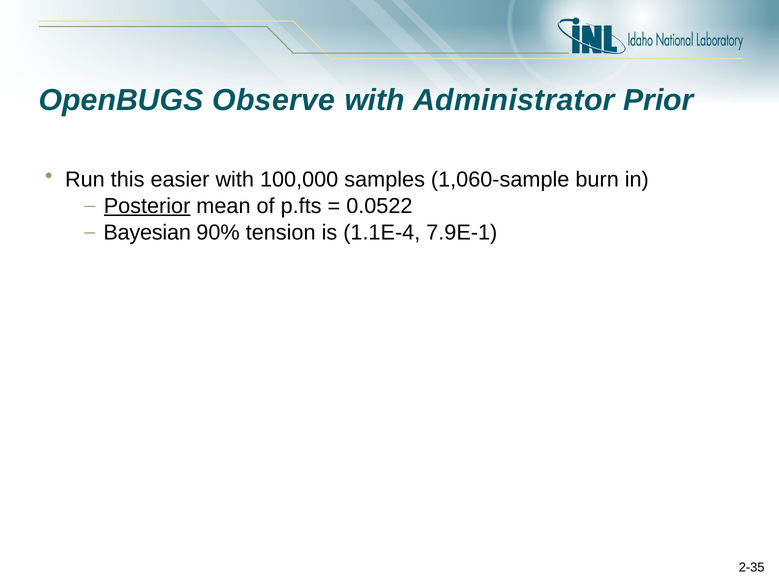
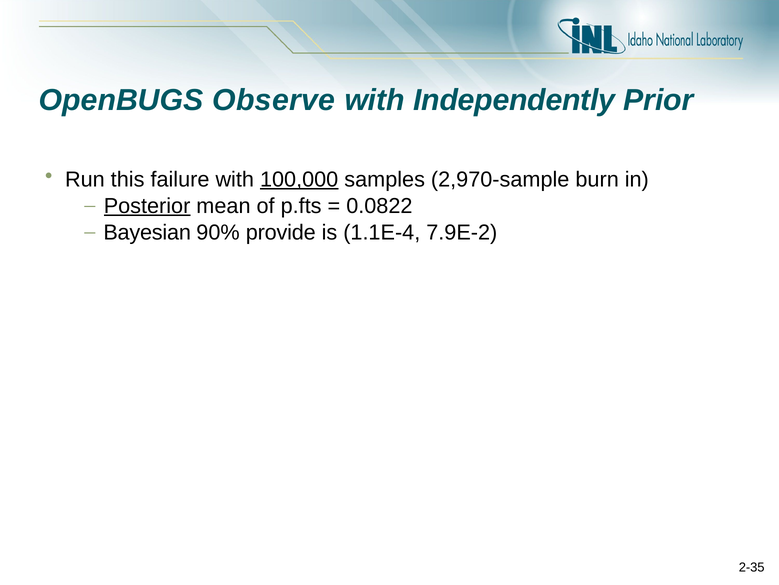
Administrator: Administrator -> Independently
easier: easier -> failure
100,000 underline: none -> present
1,060-sample: 1,060-sample -> 2,970-sample
0.0522: 0.0522 -> 0.0822
tension: tension -> provide
7.9E-1: 7.9E-1 -> 7.9E-2
